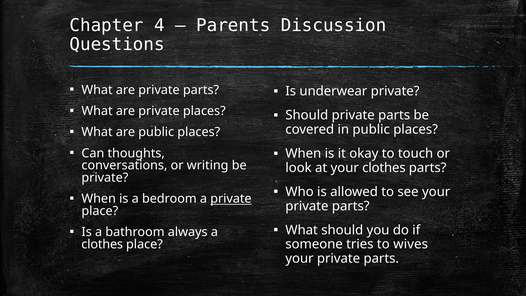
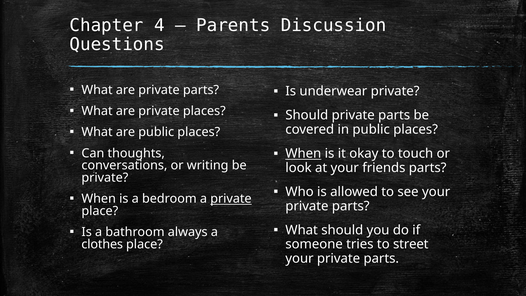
When at (303, 154) underline: none -> present
your clothes: clothes -> friends
wives: wives -> street
